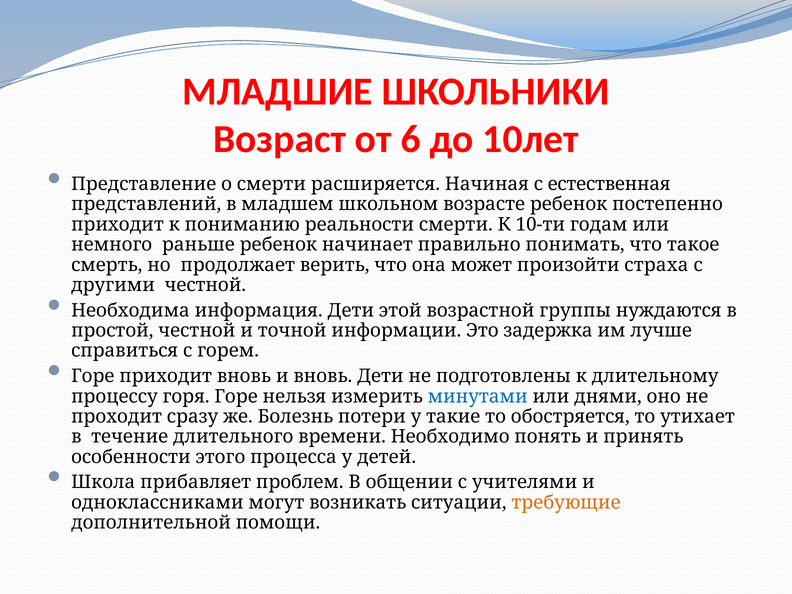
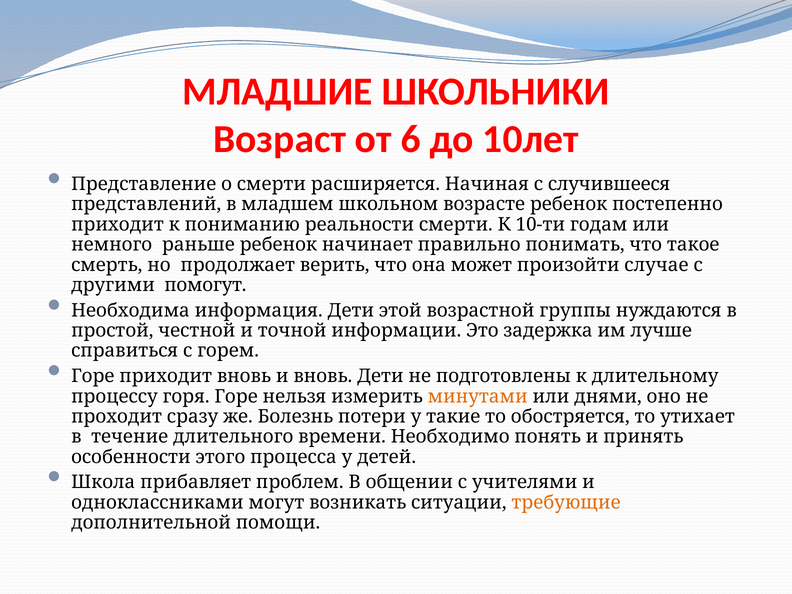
естественная: естественная -> случившееся
страха: страха -> случае
другими честной: честной -> помогут
минутами colour: blue -> orange
